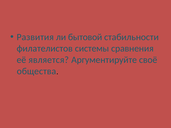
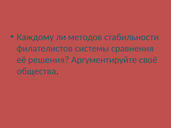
Развития: Развития -> Каждому
бытовой: бытовой -> методов
является: является -> решения
